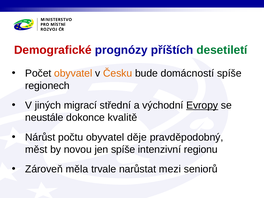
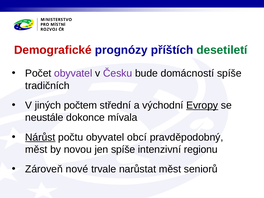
obyvatel at (73, 73) colour: orange -> purple
Česku colour: orange -> purple
regionech: regionech -> tradičních
migrací: migrací -> počtem
kvalitě: kvalitě -> mívala
Nárůst underline: none -> present
děje: děje -> obcí
měla: měla -> nové
narůstat mezi: mezi -> měst
